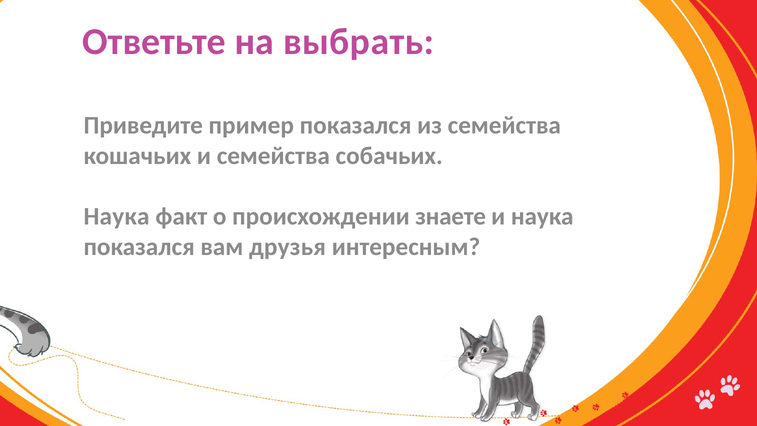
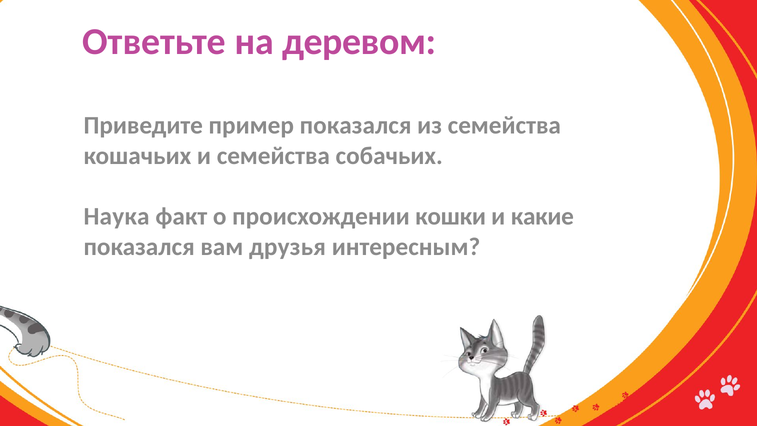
выбрать: выбрать -> деревом
знаете: знаете -> кошки
и наука: наука -> какие
